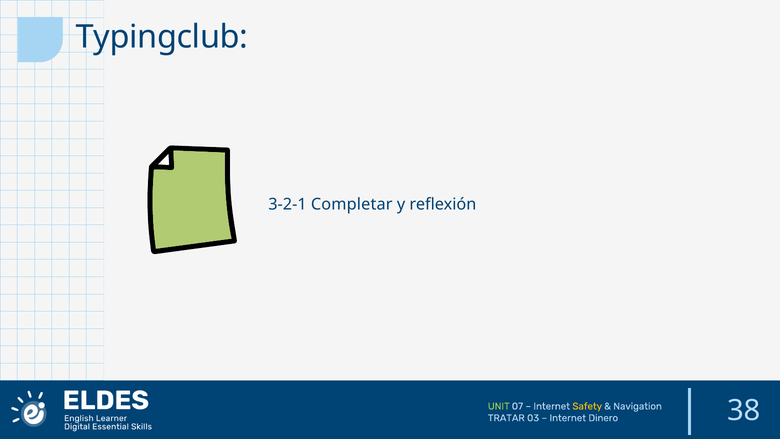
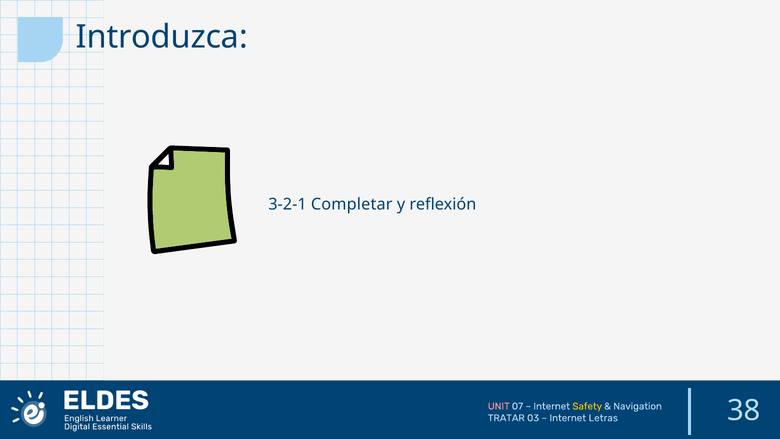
Typingclub: Typingclub -> Introduzca
UNIT colour: light green -> pink
Dinero: Dinero -> Letras
